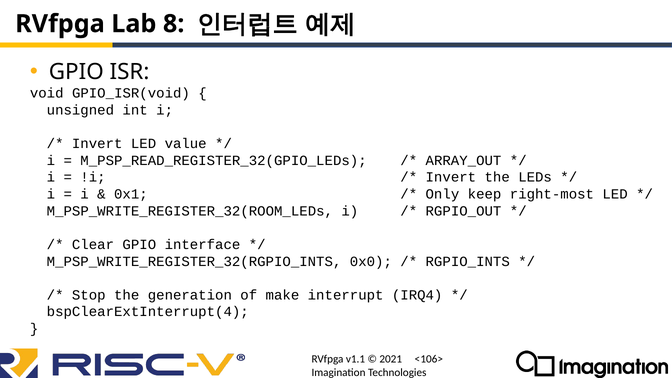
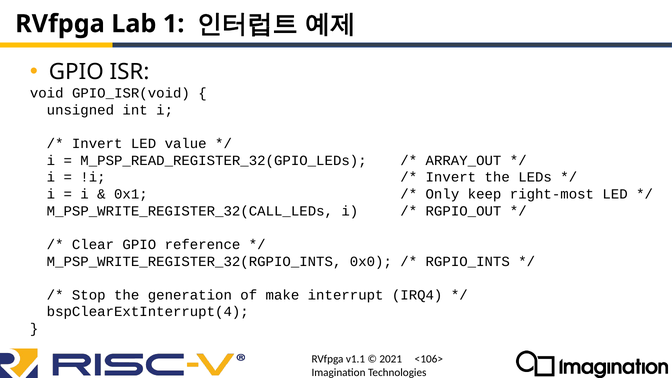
8: 8 -> 1
M_PSP_WRITE_REGISTER_32(ROOM_LEDs: M_PSP_WRITE_REGISTER_32(ROOM_LEDs -> M_PSP_WRITE_REGISTER_32(CALL_LEDs
interface: interface -> reference
